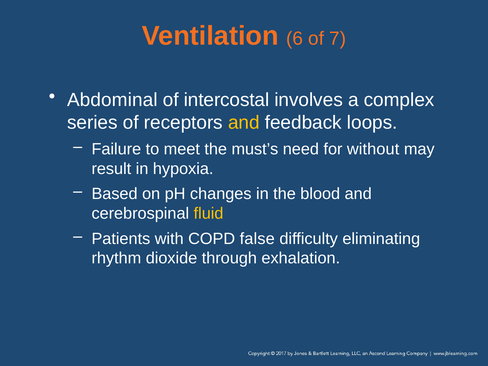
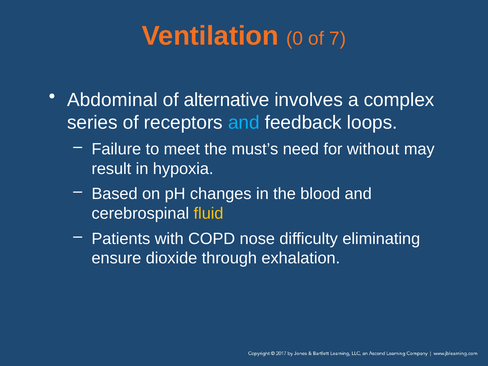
6: 6 -> 0
intercostal: intercostal -> alternative
and at (244, 123) colour: yellow -> light blue
false: false -> nose
rhythm: rhythm -> ensure
